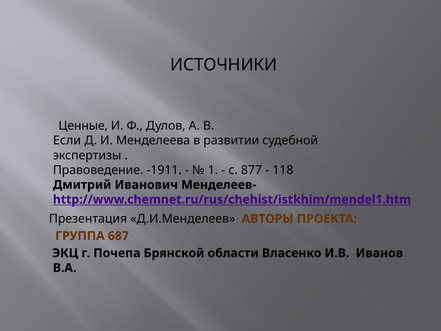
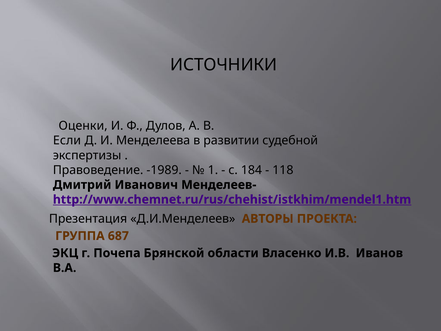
Ценные: Ценные -> Оценки
-1911: -1911 -> -1989
877: 877 -> 184
